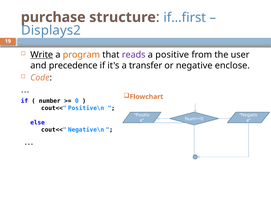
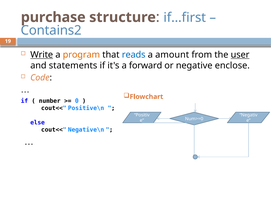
Displays2: Displays2 -> Contains2
reads colour: purple -> blue
positive: positive -> amount
user underline: none -> present
precedence: precedence -> statements
transfer: transfer -> forward
